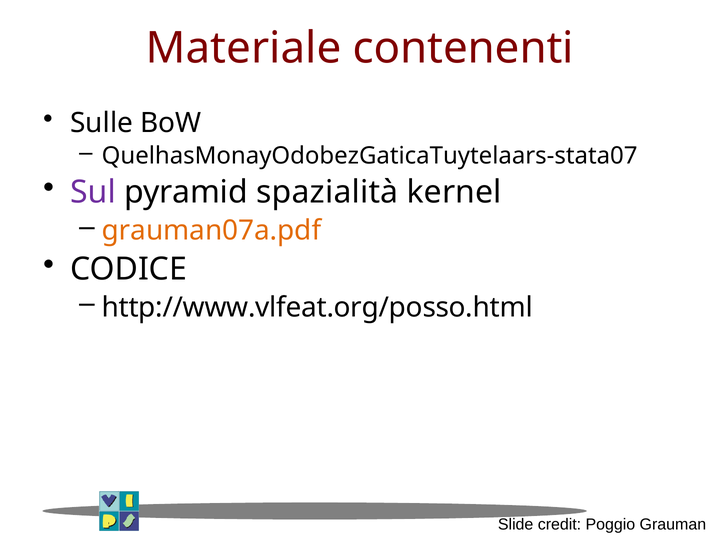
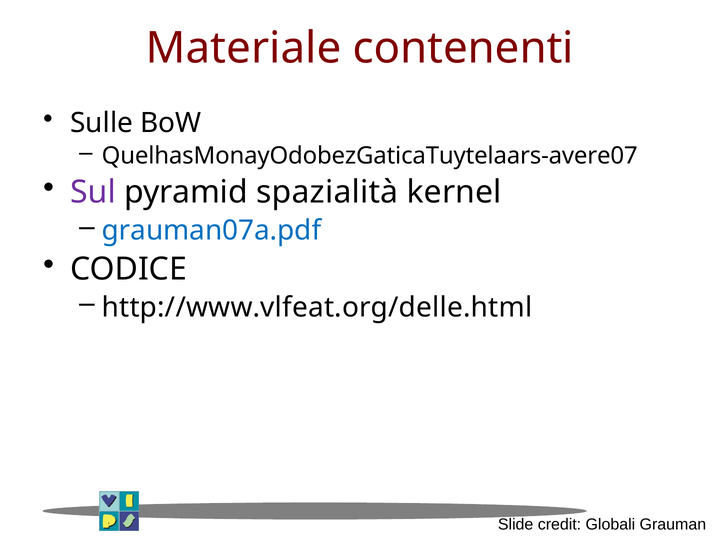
QuelhasMonayOdobezGaticaTuytelaars-stata07: QuelhasMonayOdobezGaticaTuytelaars-stata07 -> QuelhasMonayOdobezGaticaTuytelaars-avere07
grauman07a.pdf colour: orange -> blue
http://www.vlfeat.org/posso.html: http://www.vlfeat.org/posso.html -> http://www.vlfeat.org/delle.html
Poggio: Poggio -> Globali
